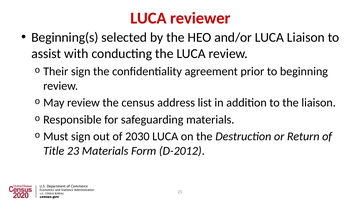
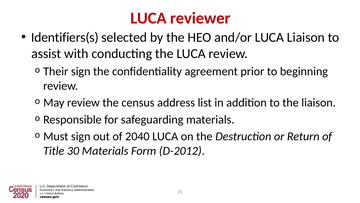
Beginning(s: Beginning(s -> Identifiers(s
2030: 2030 -> 2040
23: 23 -> 30
